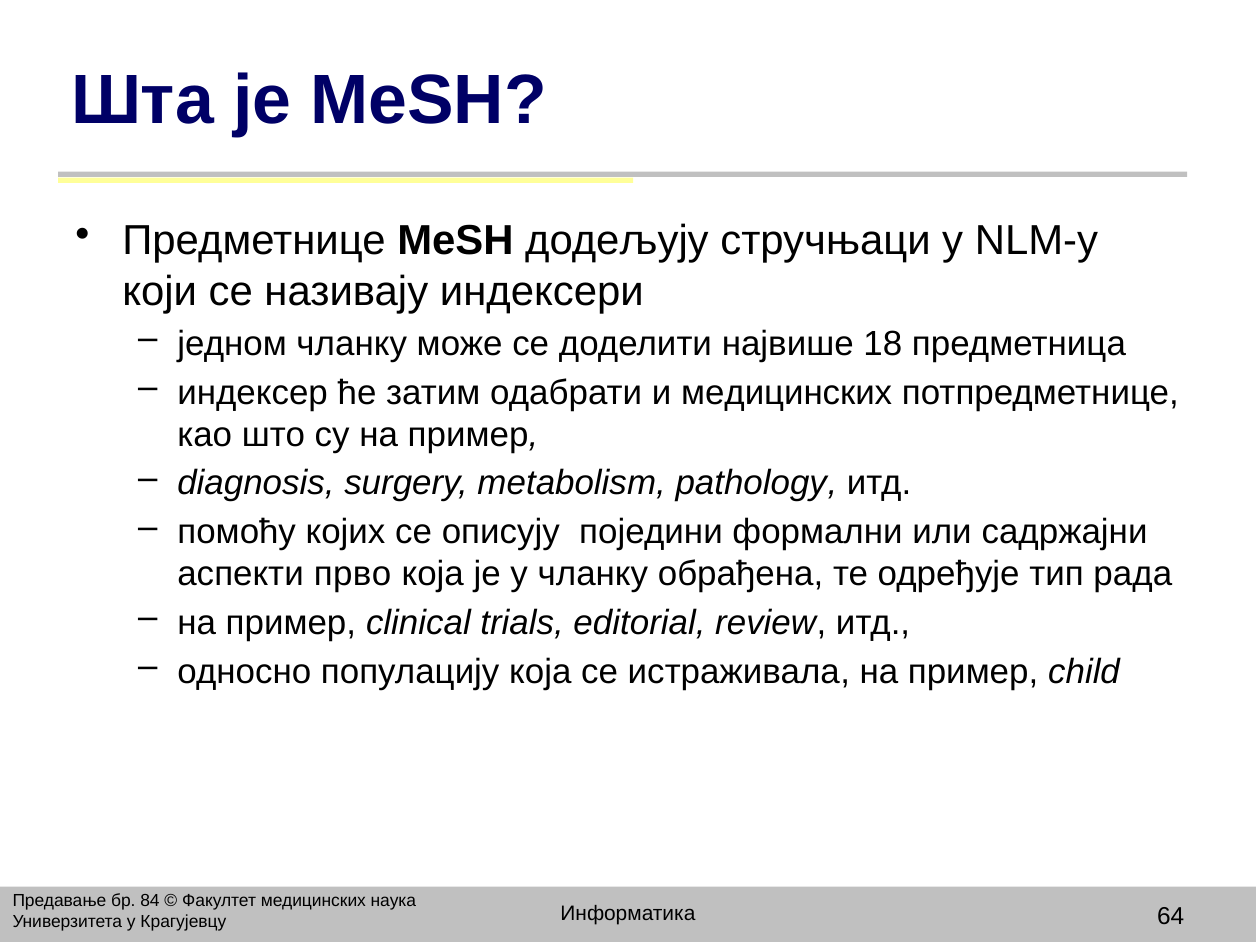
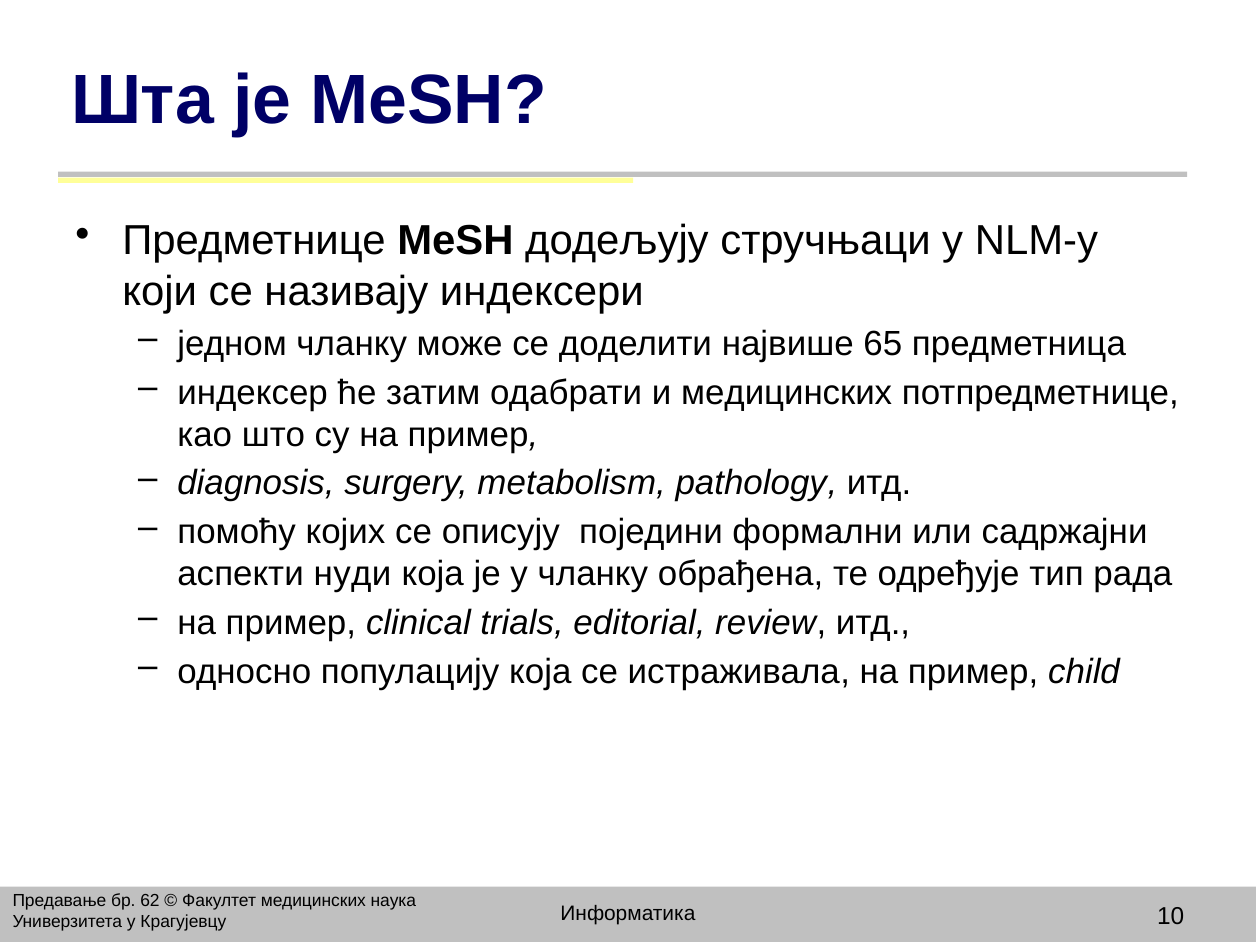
18: 18 -> 65
прво: прво -> нуди
84: 84 -> 62
64: 64 -> 10
